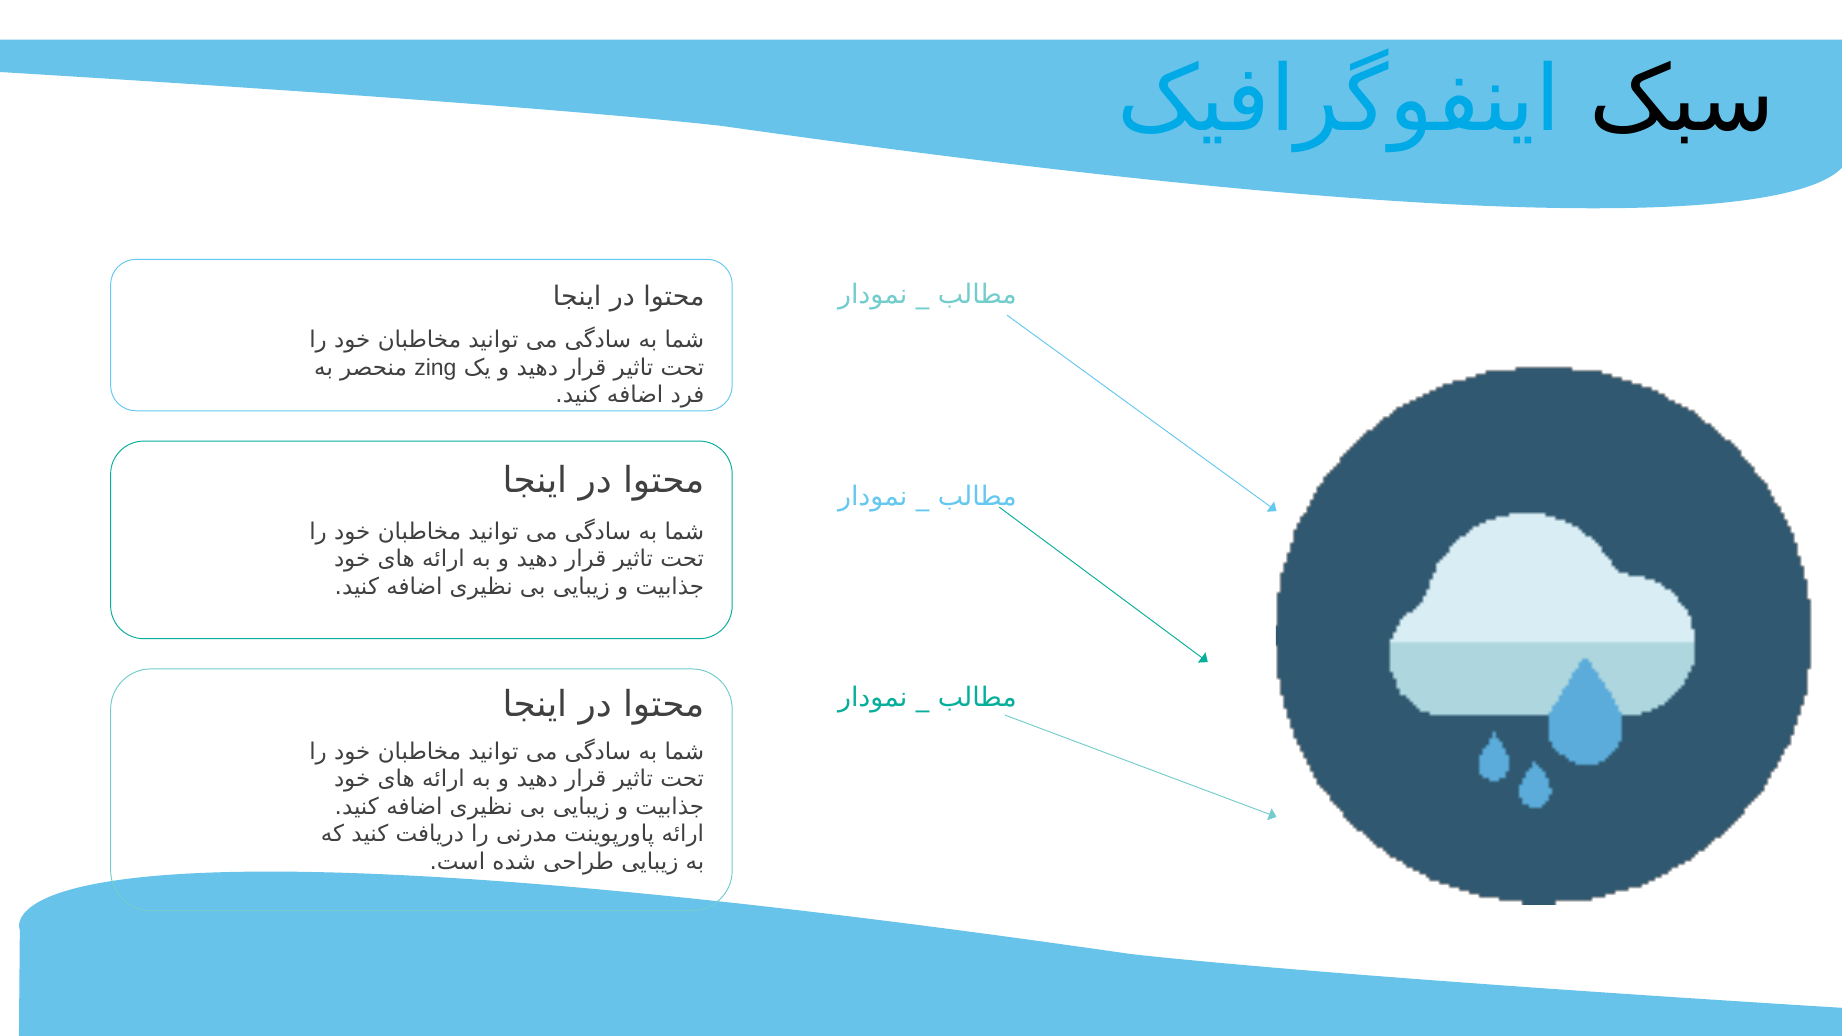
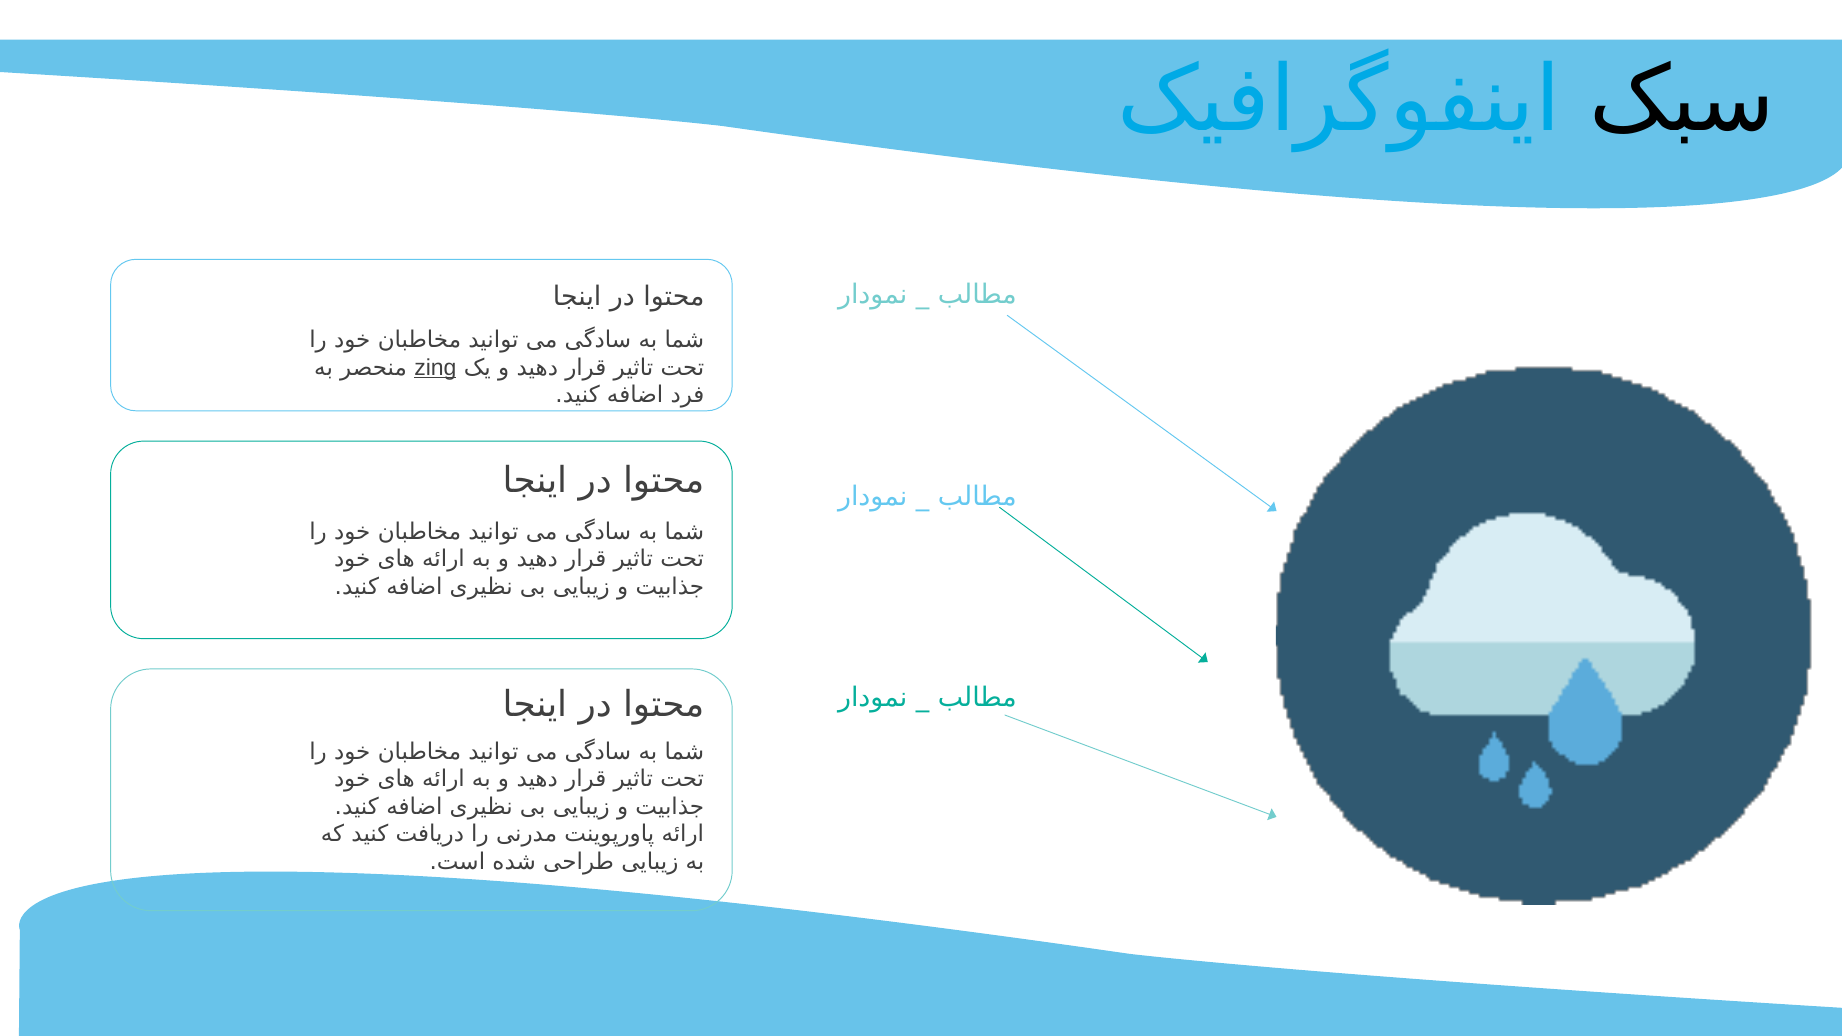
zing underline: none -> present
